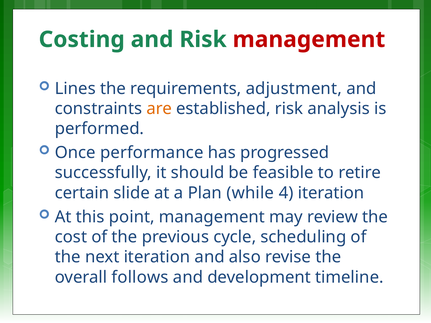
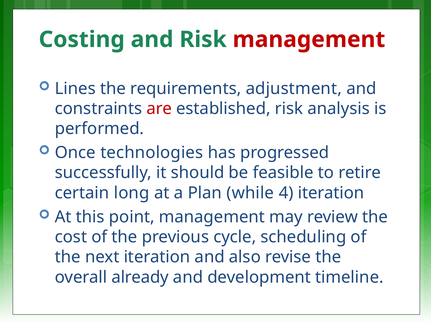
are colour: orange -> red
performance: performance -> technologies
slide: slide -> long
follows: follows -> already
